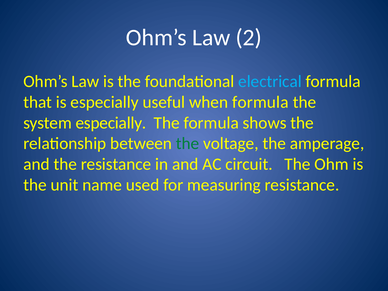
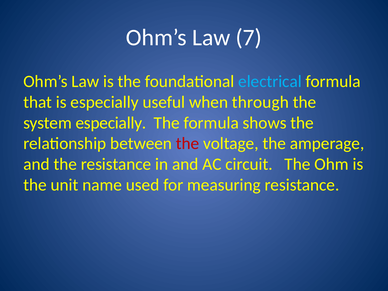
2: 2 -> 7
when formula: formula -> through
the at (188, 144) colour: green -> red
